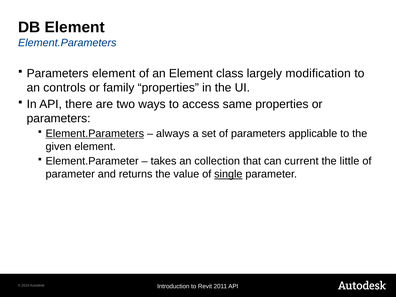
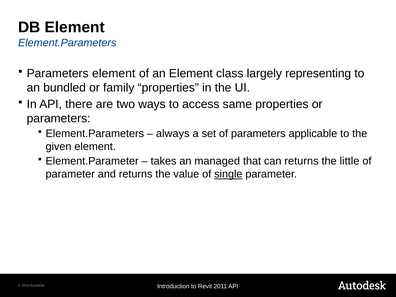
modification: modification -> representing
controls: controls -> bundled
Element.Parameters at (95, 134) underline: present -> none
collection: collection -> managed
can current: current -> returns
